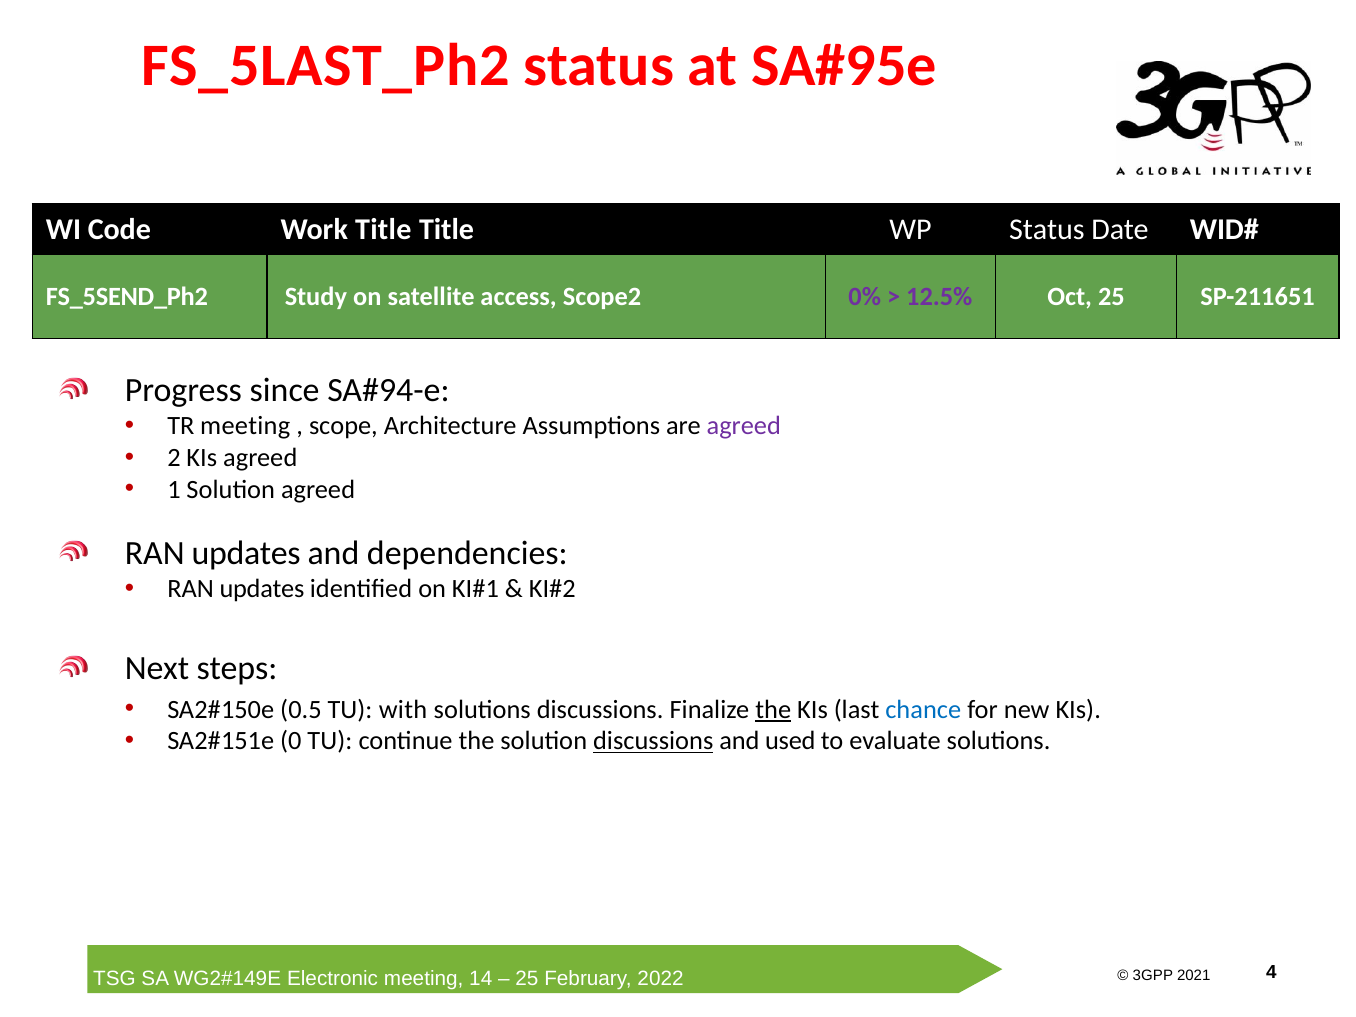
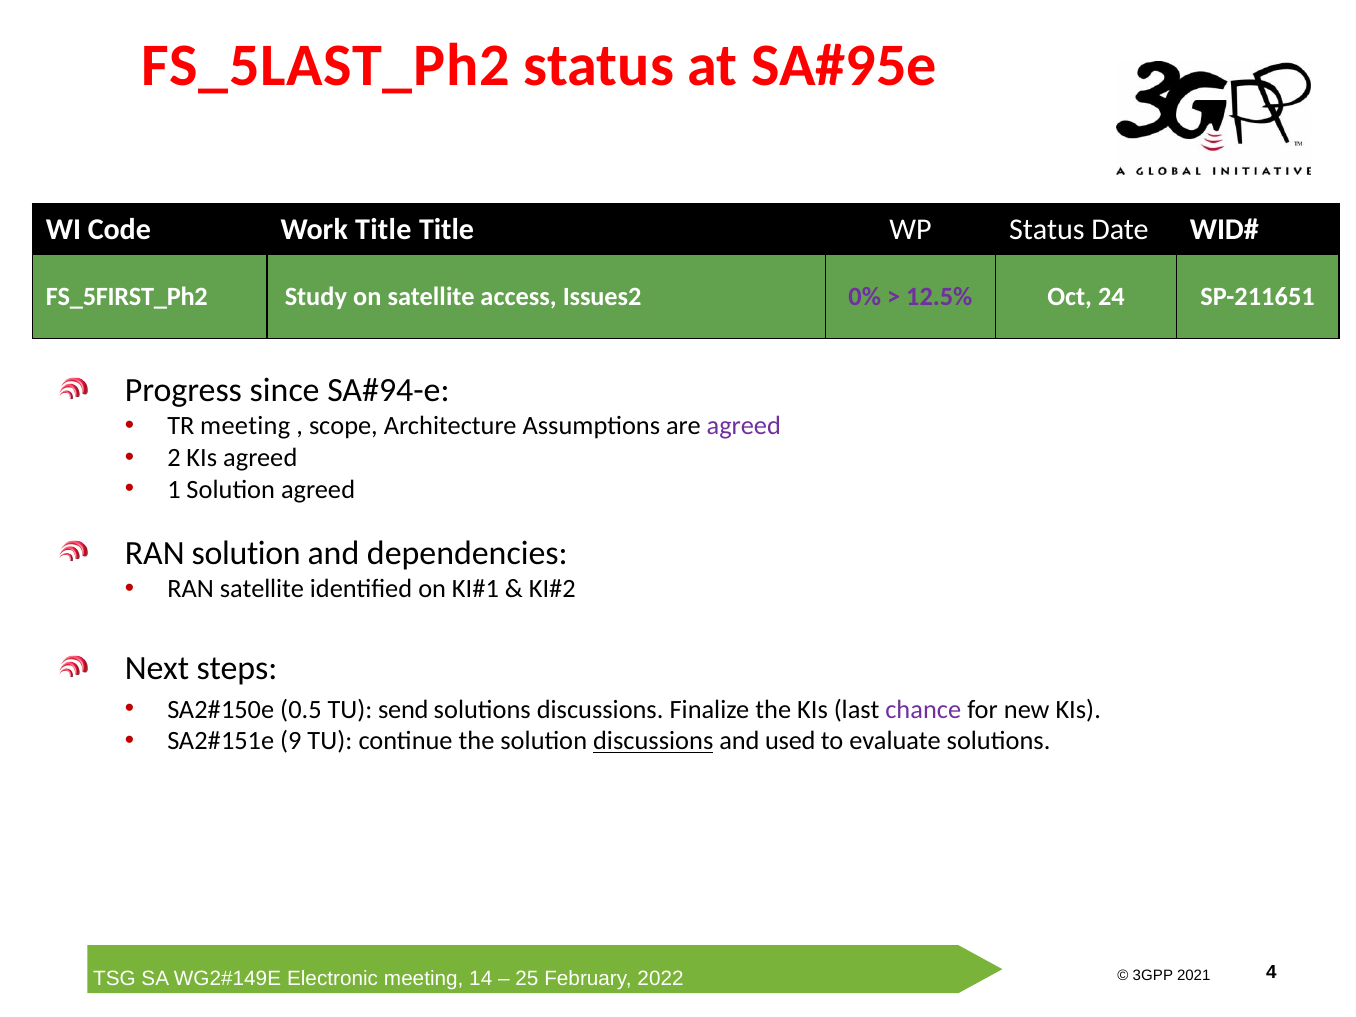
FS_5SEND_Ph2: FS_5SEND_Ph2 -> FS_5FIRST_Ph2
Scope2: Scope2 -> Issues2
Oct 25: 25 -> 24
updates at (246, 553): updates -> solution
updates at (262, 589): updates -> satellite
with: with -> send
the at (773, 710) underline: present -> none
chance colour: blue -> purple
0: 0 -> 9
